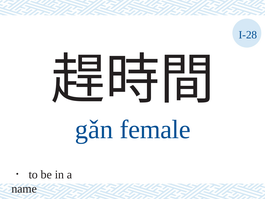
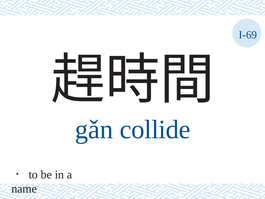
I-28: I-28 -> I-69
female: female -> collide
